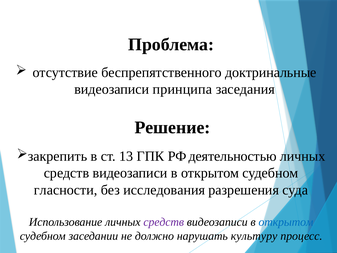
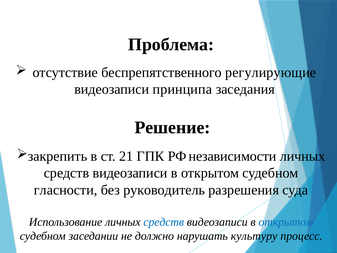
доктринальные: доктринальные -> регулирующие
13: 13 -> 21
деятельностью: деятельностью -> независимости
исследования: исследования -> руководитель
средств at (164, 222) colour: purple -> blue
